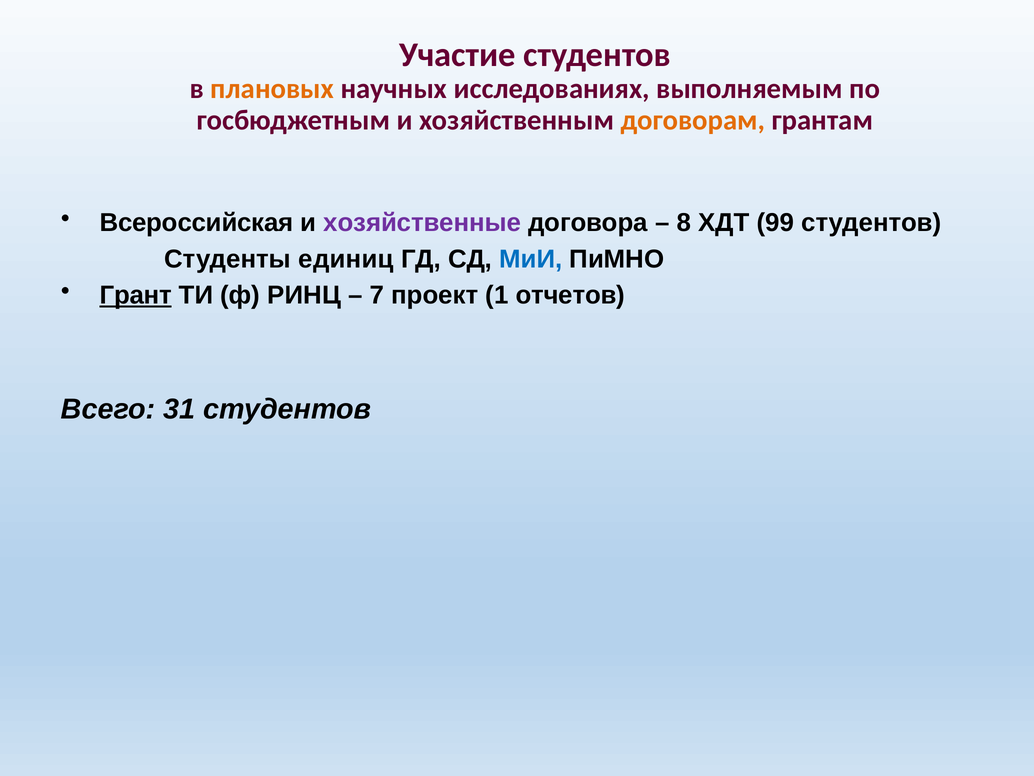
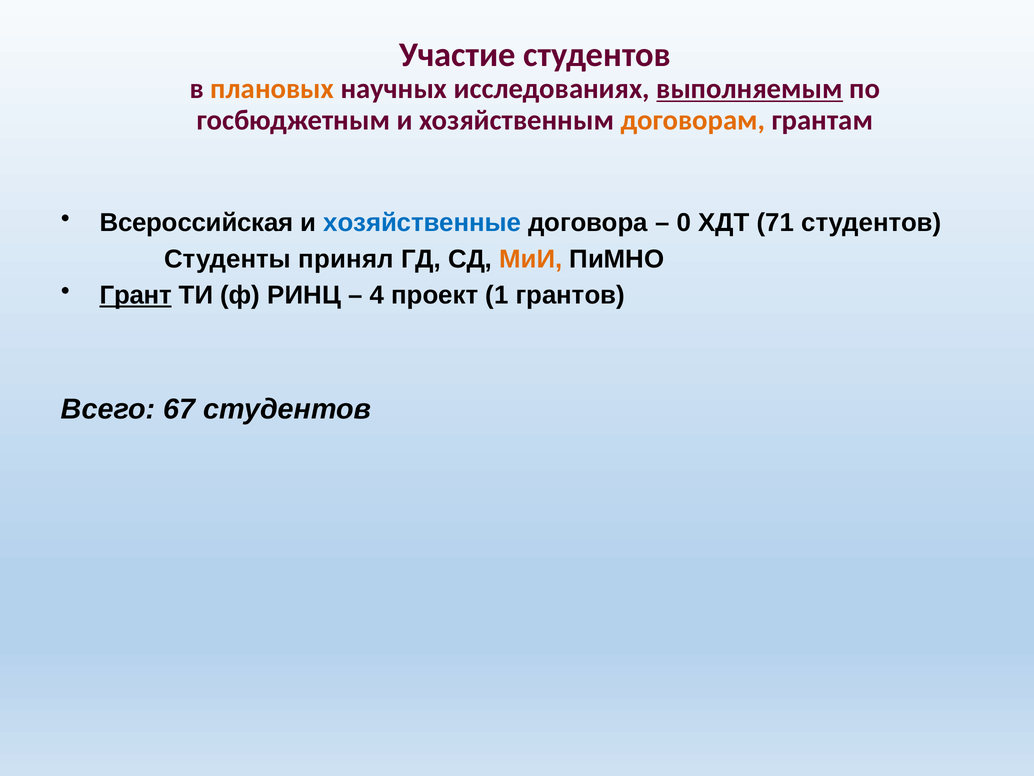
выполняемым underline: none -> present
хозяйственные colour: purple -> blue
8: 8 -> 0
99: 99 -> 71
единиц: единиц -> принял
МиИ colour: blue -> orange
7: 7 -> 4
отчетов: отчетов -> грантов
31: 31 -> 67
